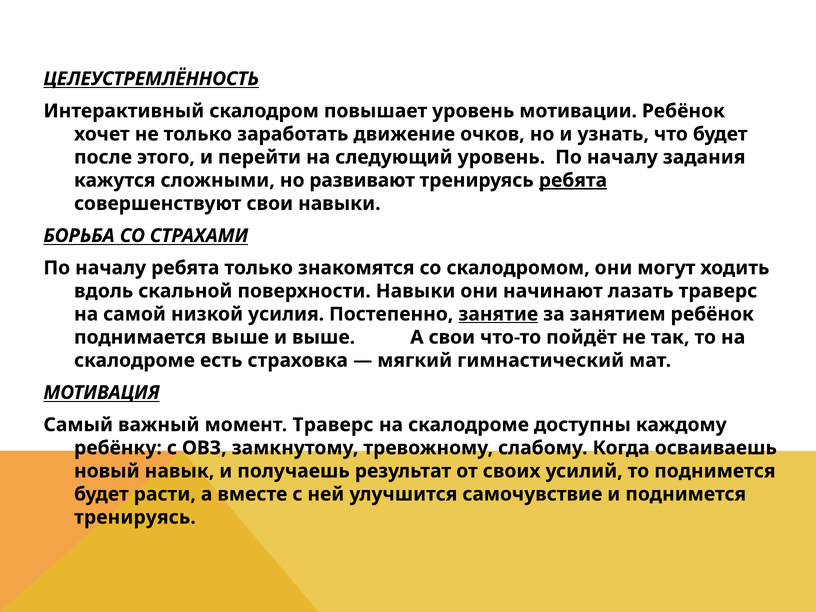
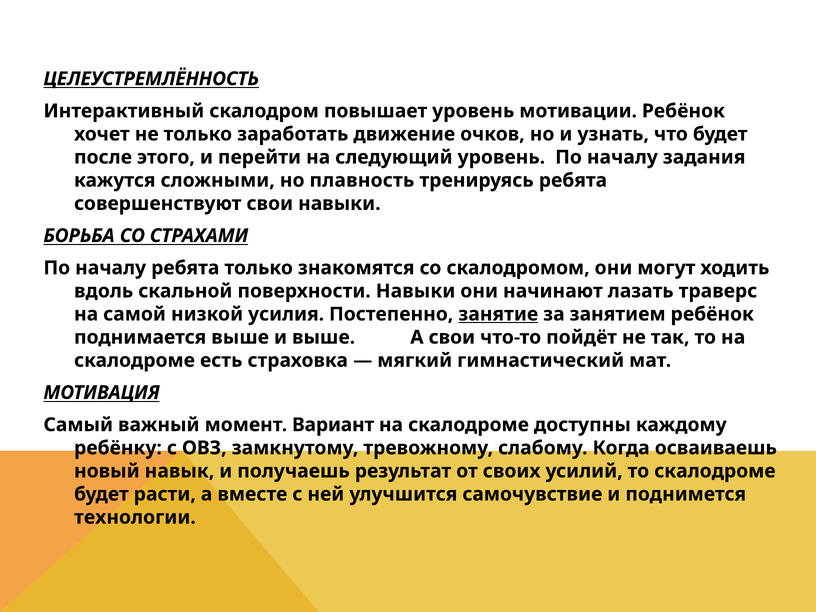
развивают: развивают -> плавность
ребята at (573, 180) underline: present -> none
момент Траверс: Траверс -> Вариант
то поднимется: поднимется -> скалодроме
тренируясь at (135, 517): тренируясь -> технологии
